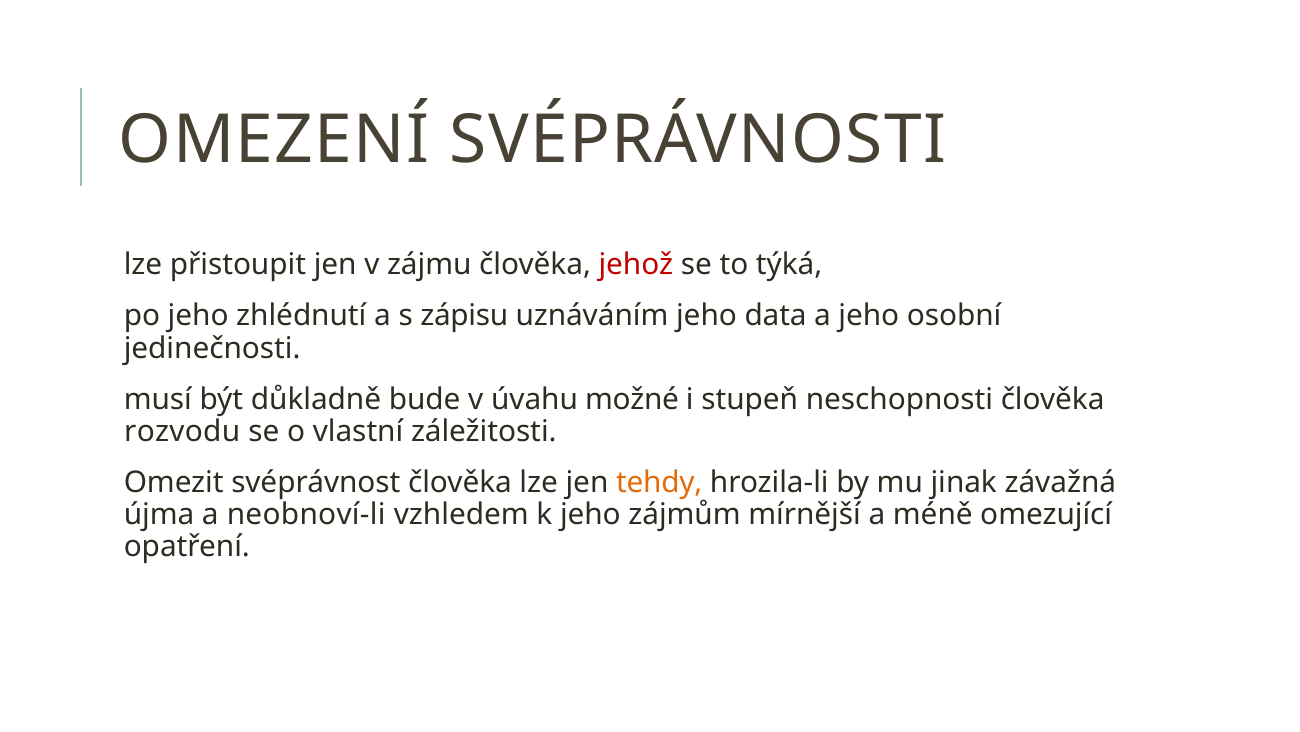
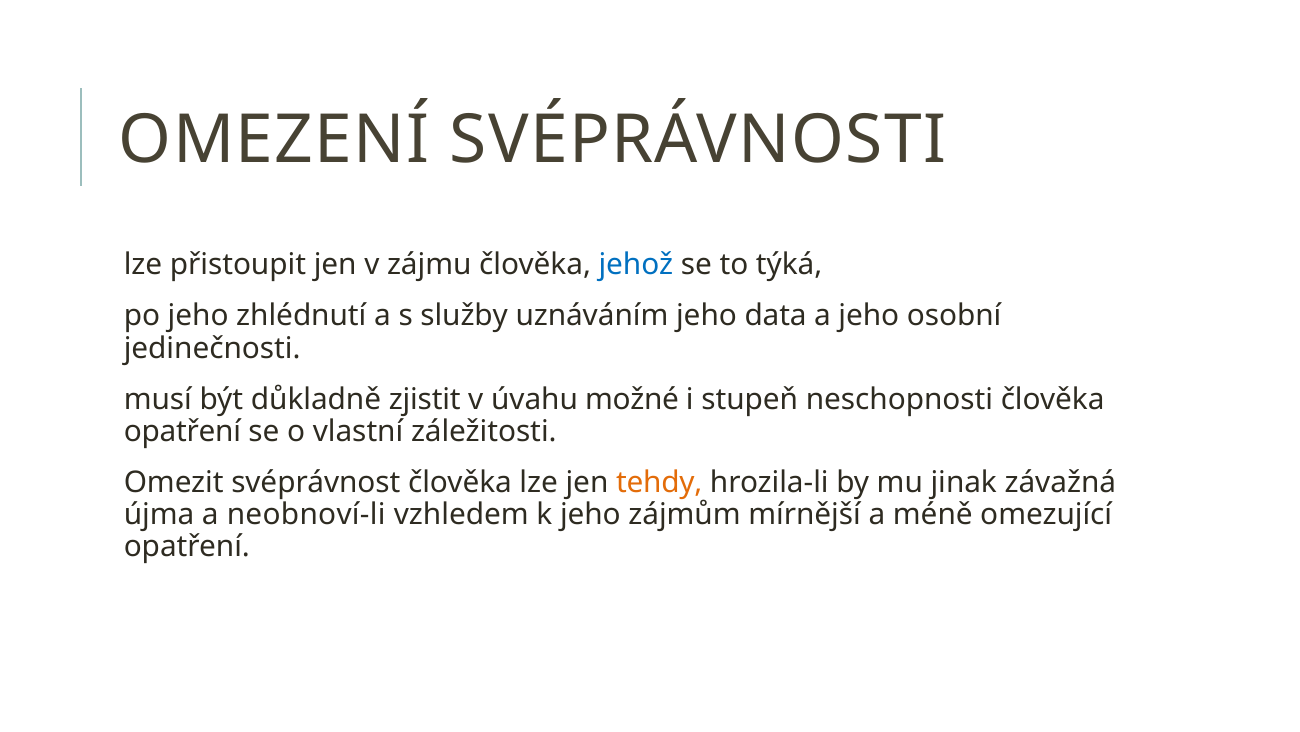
jehož colour: red -> blue
zápisu: zápisu -> služby
bude: bude -> zjistit
rozvodu at (182, 431): rozvodu -> opatření
